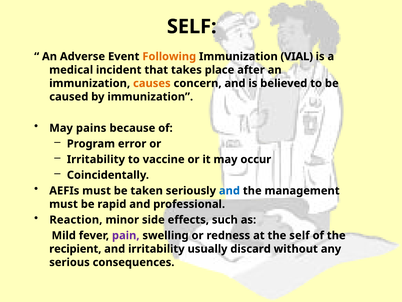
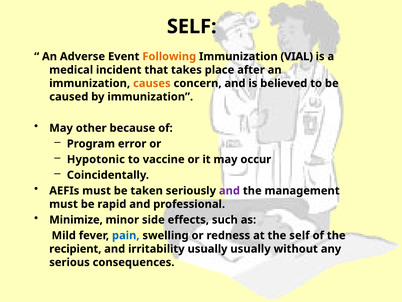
pains: pains -> other
Irritability at (96, 159): Irritability -> Hypotonic
and at (229, 190) colour: blue -> purple
Reaction: Reaction -> Minimize
pain colour: purple -> blue
usually discard: discard -> usually
